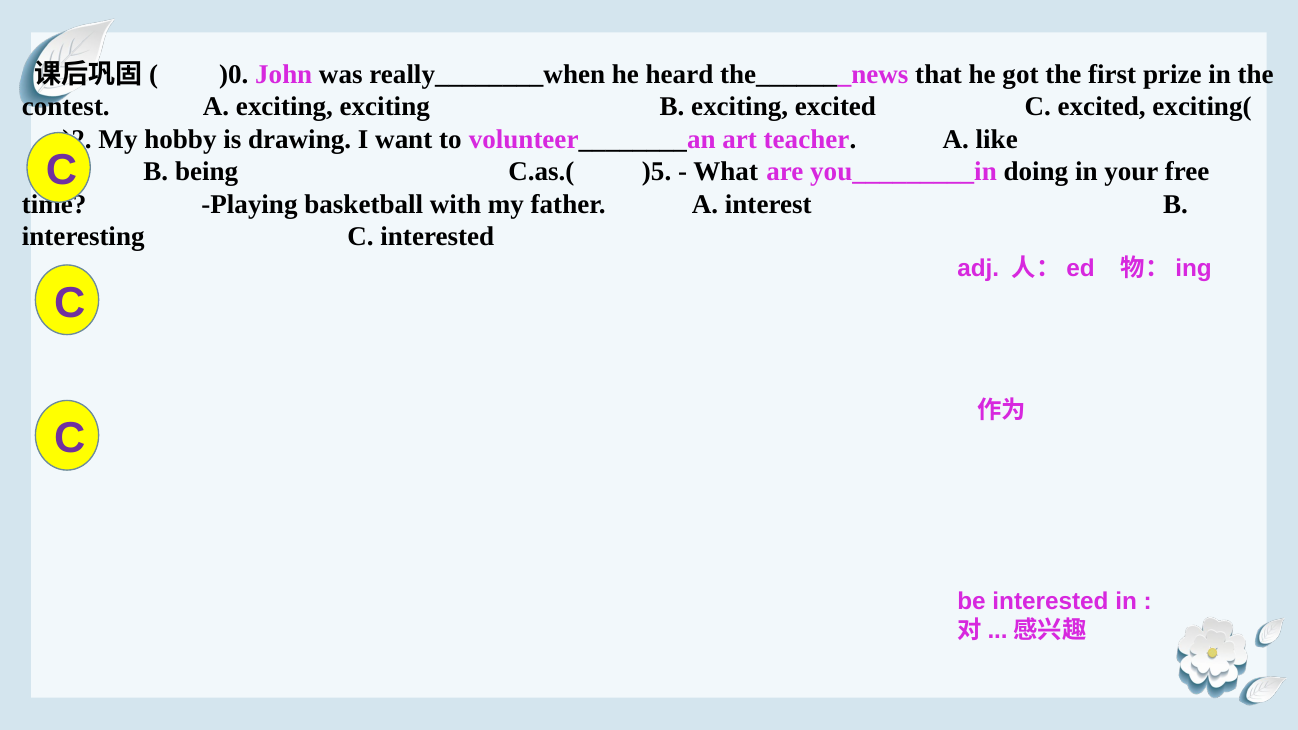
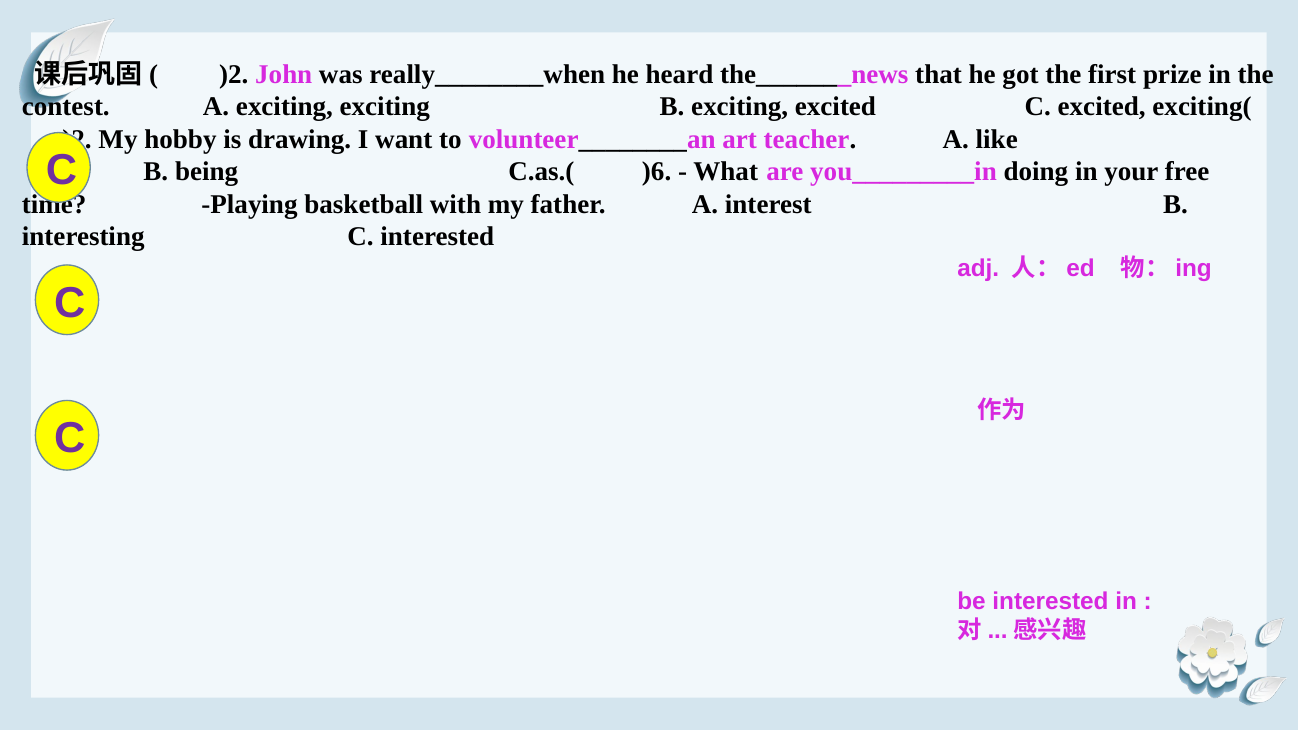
)0 at (234, 75): )0 -> )2
)5: )5 -> )6
